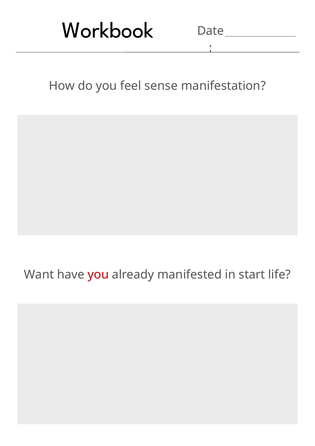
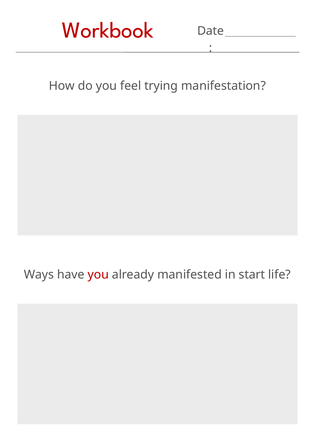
Workbook colour: black -> red
sense: sense -> trying
Want: Want -> Ways
